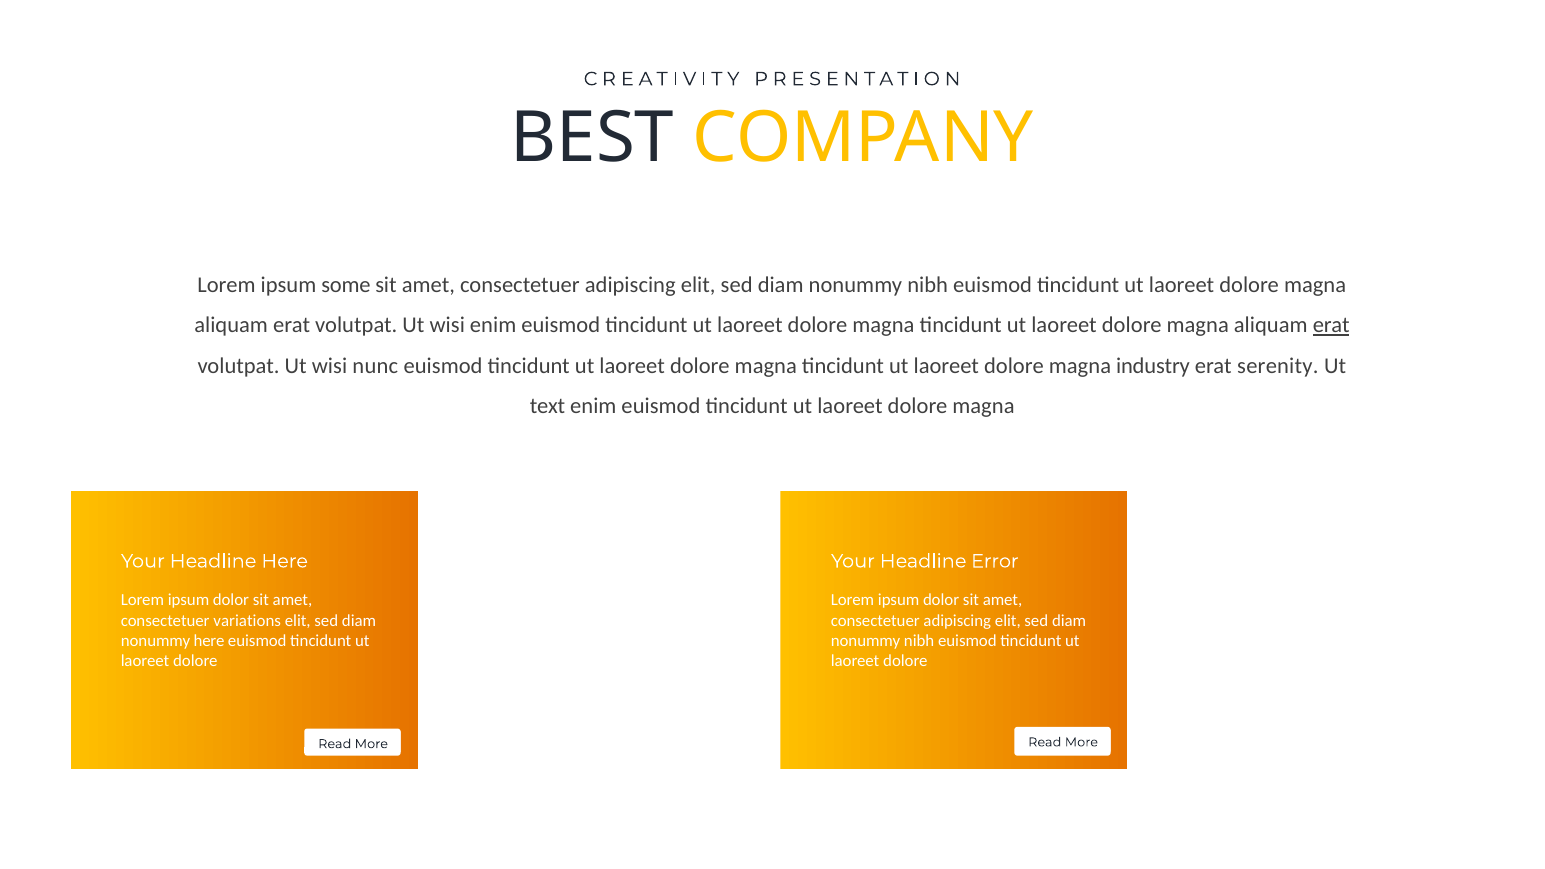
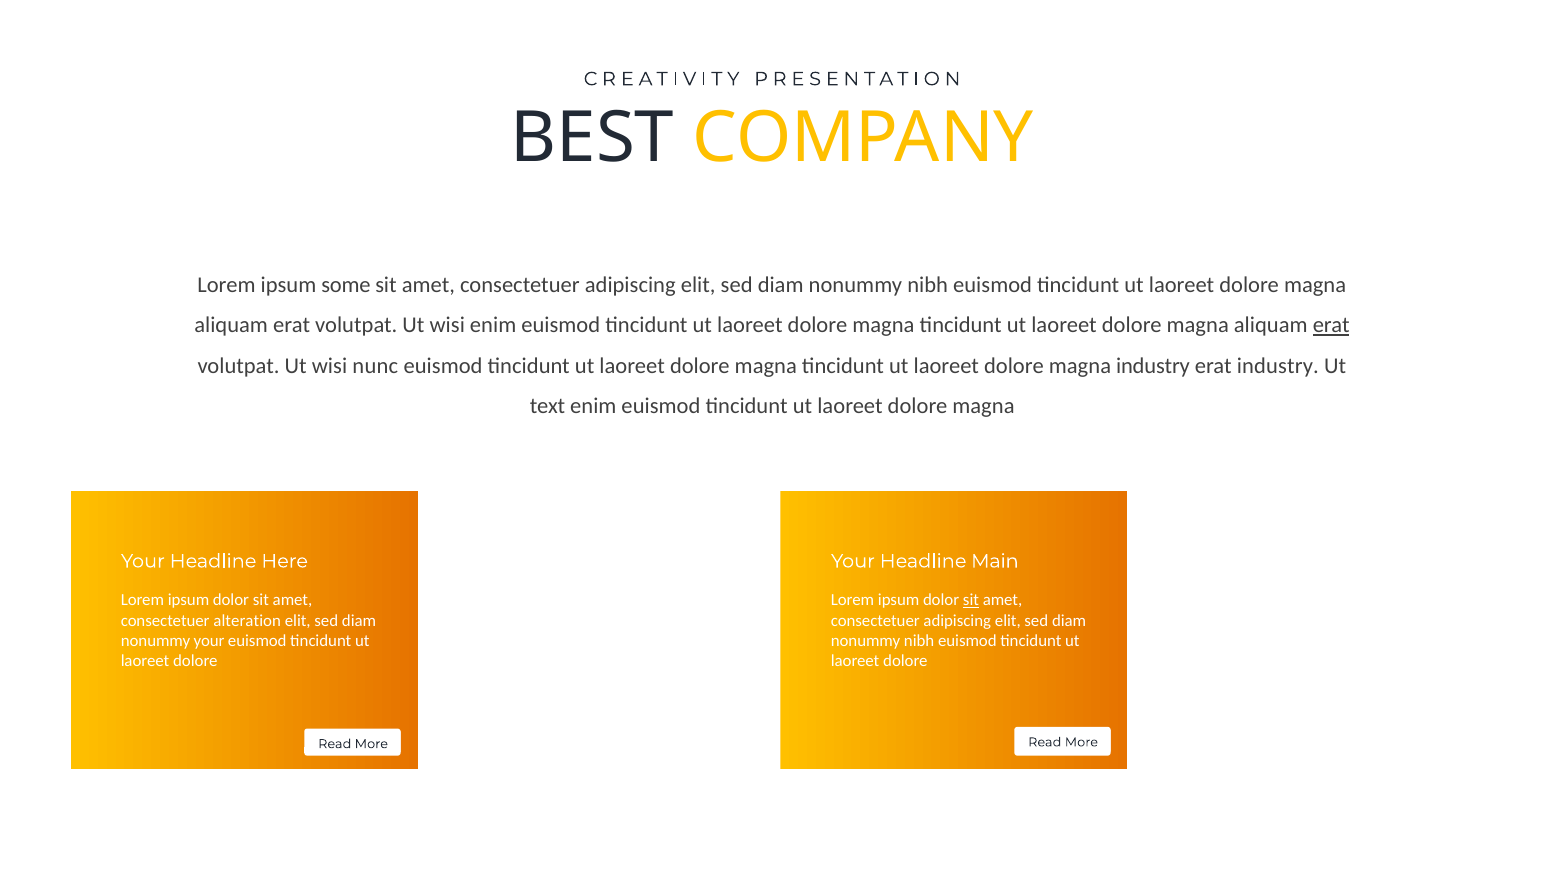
erat serenity: serenity -> industry
Error: Error -> Main
sit at (971, 600) underline: none -> present
variations: variations -> alteration
nonummy here: here -> your
